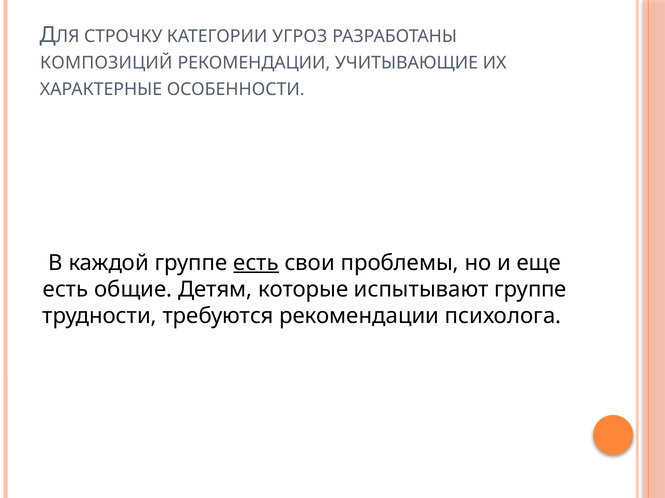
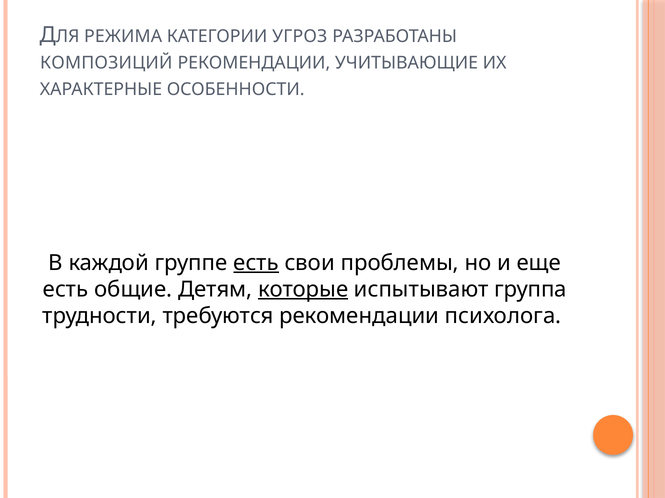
СТРОЧКУ: СТРОЧКУ -> РЕЖИМА
которые underline: none -> present
испытывают группе: группе -> группа
